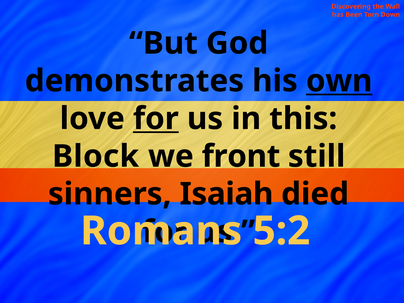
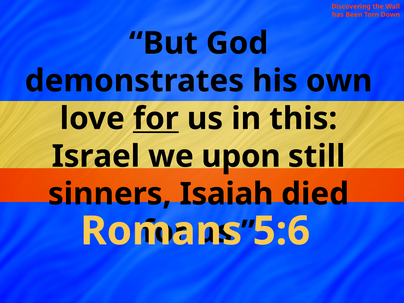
own underline: present -> none
Block: Block -> Israel
front: front -> upon
5:2: 5:2 -> 5:6
